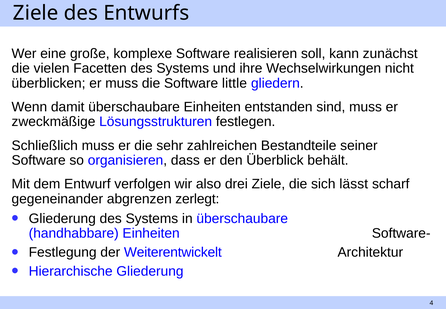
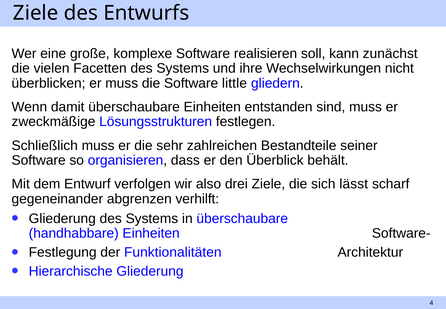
zerlegt: zerlegt -> verhilft
Weiterentwickelt: Weiterentwickelt -> Funktionalitäten
